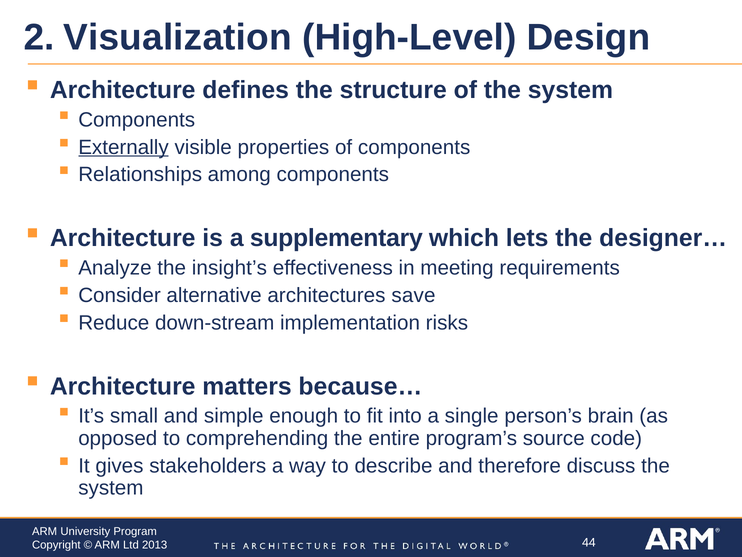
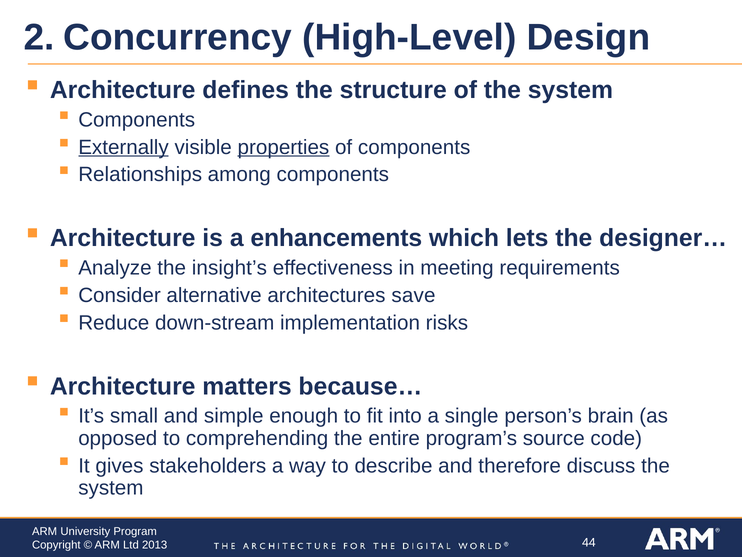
Visualization: Visualization -> Concurrency
properties underline: none -> present
supplementary: supplementary -> enhancements
